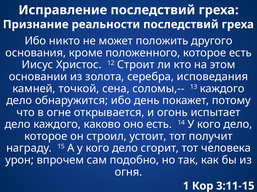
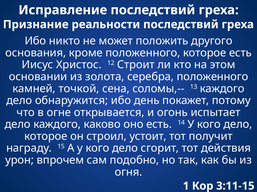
серебра исповедания: исповедания -> положенного
человека: человека -> действия
